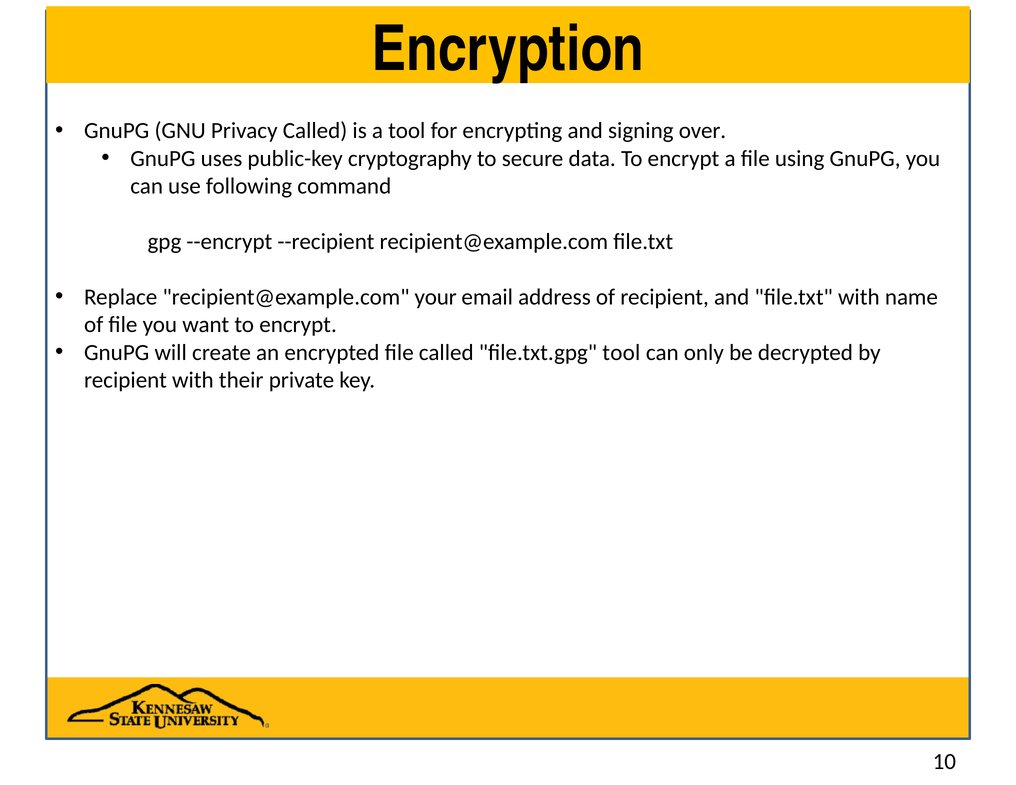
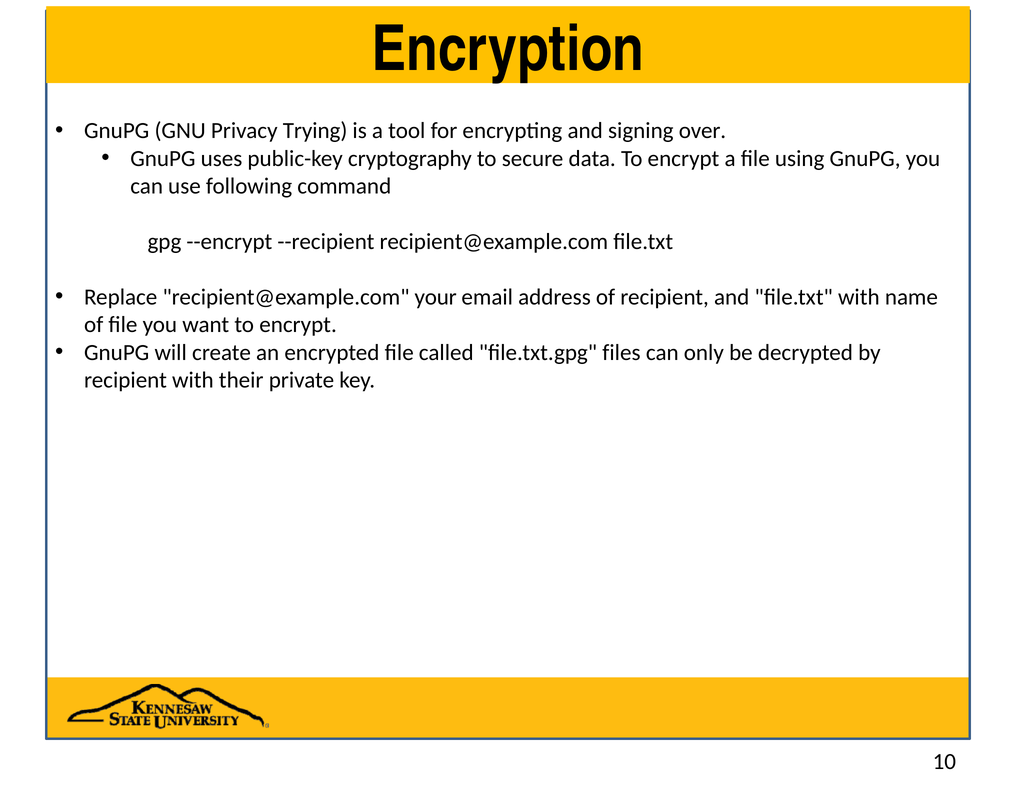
Privacy Called: Called -> Trying
file.txt.gpg tool: tool -> files
